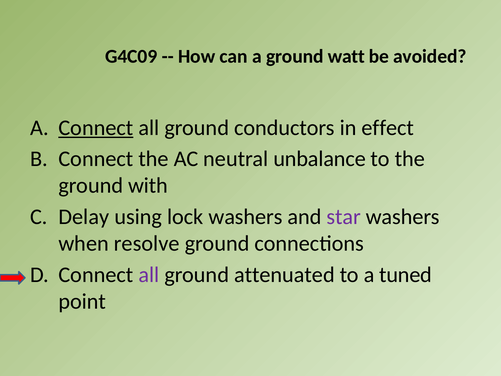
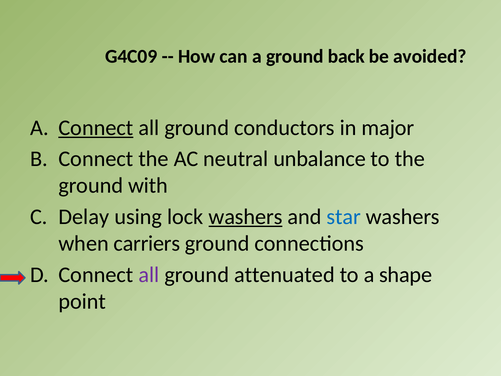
watt: watt -> back
effect: effect -> major
washers at (246, 217) underline: none -> present
star colour: purple -> blue
resolve: resolve -> carriers
tuned: tuned -> shape
